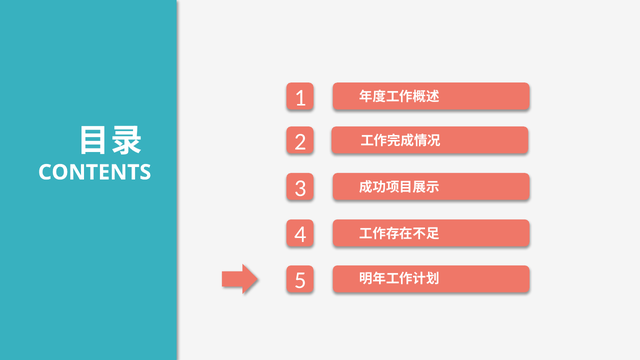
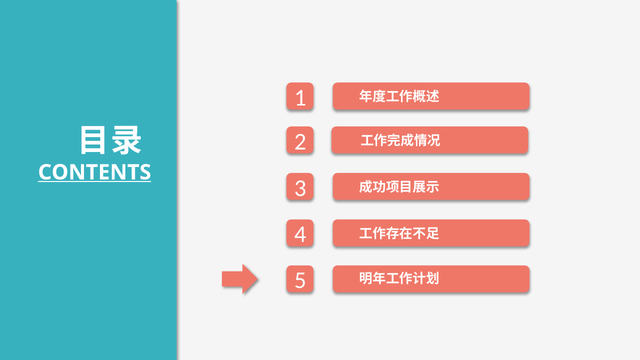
CONTENTS underline: none -> present
